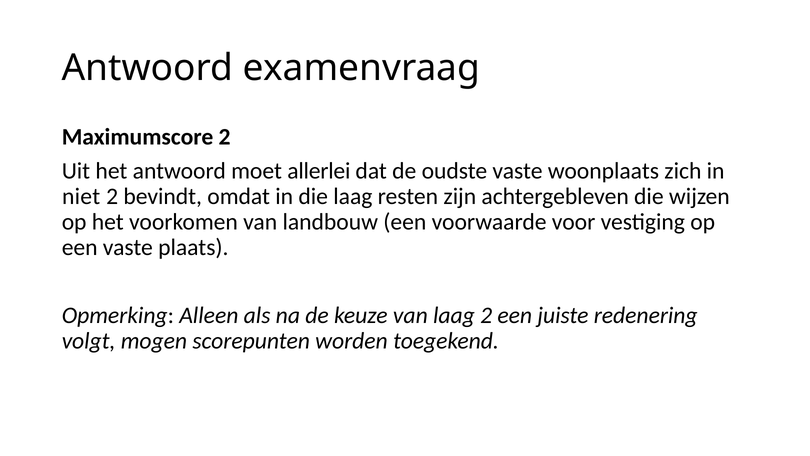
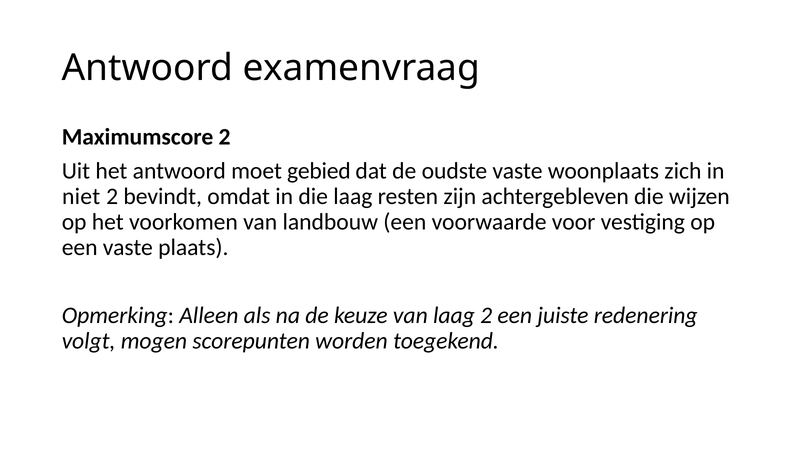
allerlei: allerlei -> gebied
